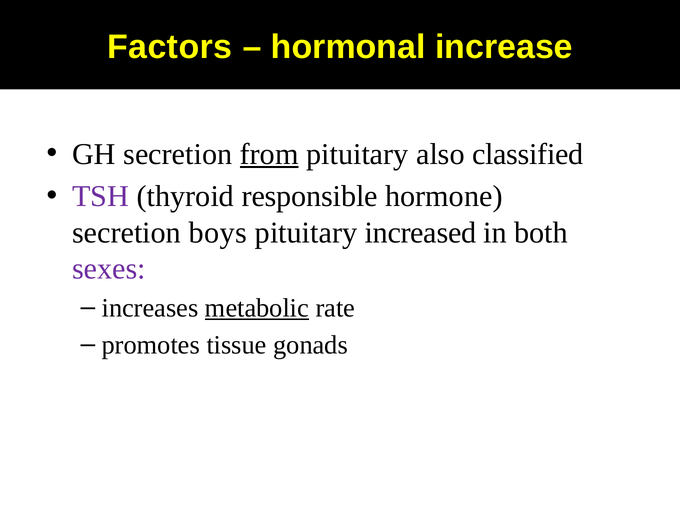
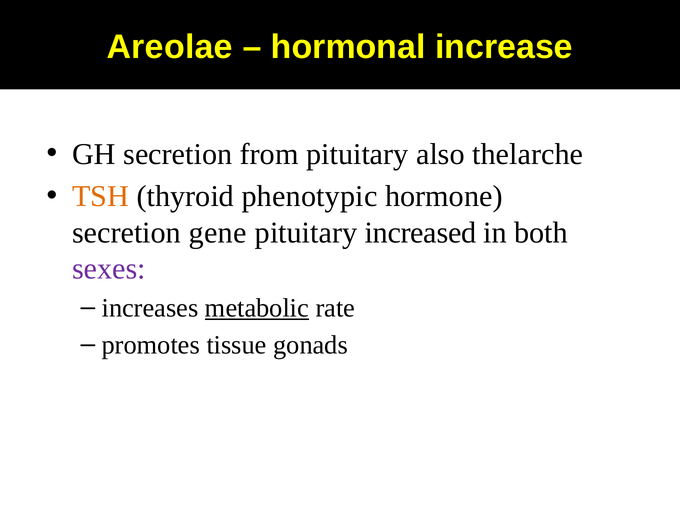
Factors: Factors -> Areolae
from underline: present -> none
classified: classified -> thelarche
TSH colour: purple -> orange
responsible: responsible -> phenotypic
boys: boys -> gene
